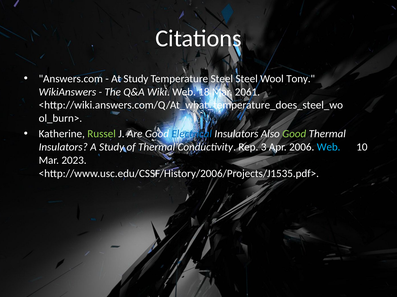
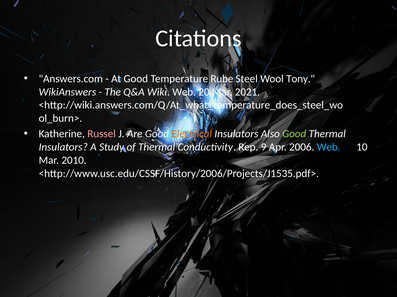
At Study: Study -> Good
Temperature Steel: Steel -> Rube
18: 18 -> 20
2061: 2061 -> 2021
Russel colour: light green -> pink
Electrical colour: blue -> orange
3: 3 -> 9
2023: 2023 -> 2010
